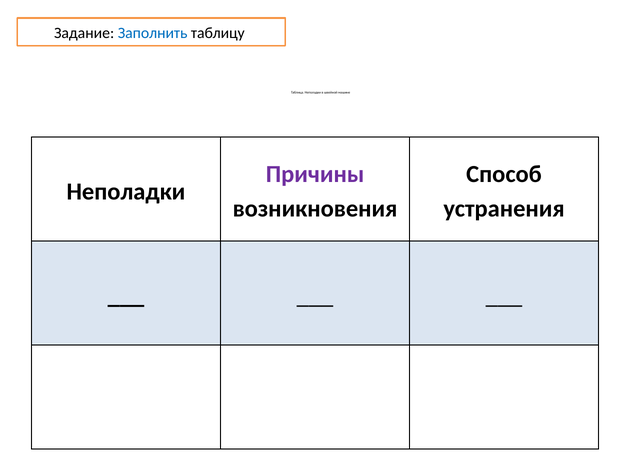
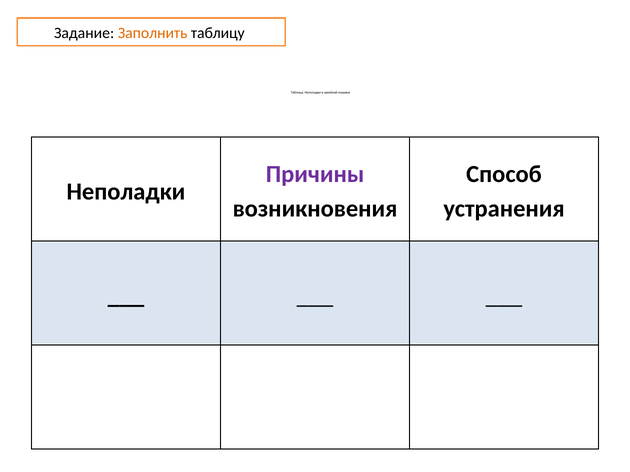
Заполнить colour: blue -> orange
